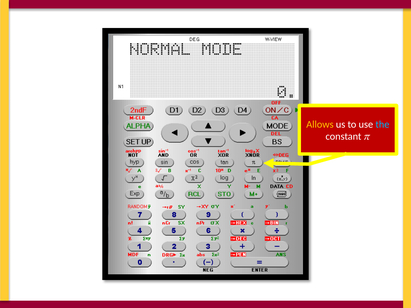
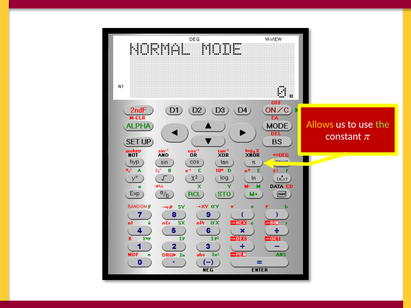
the colour: light blue -> light green
